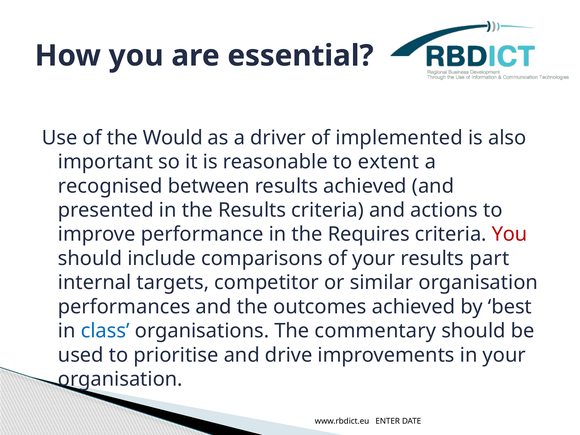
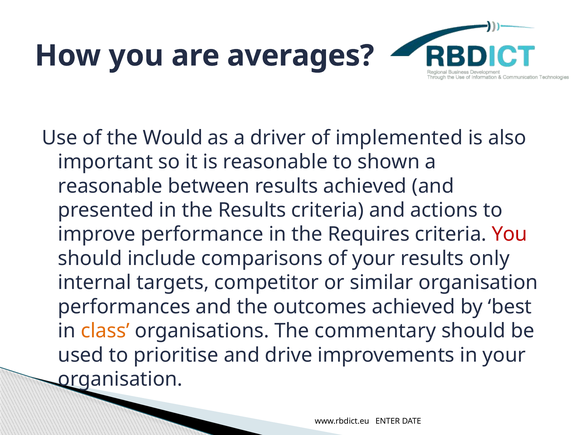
essential: essential -> averages
extent: extent -> shown
recognised at (110, 186): recognised -> reasonable
part: part -> only
class colour: blue -> orange
